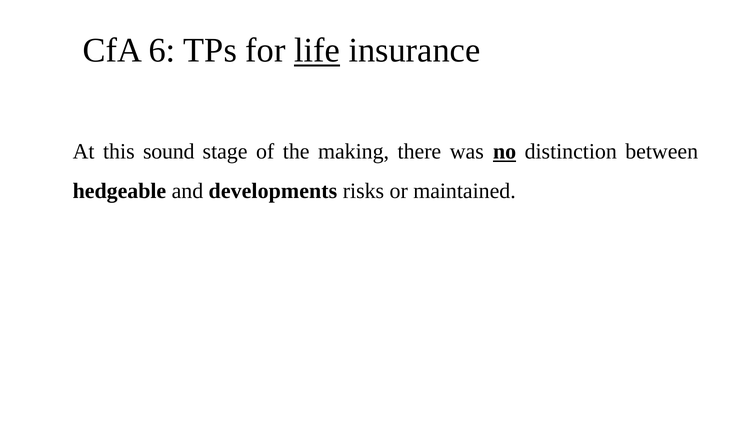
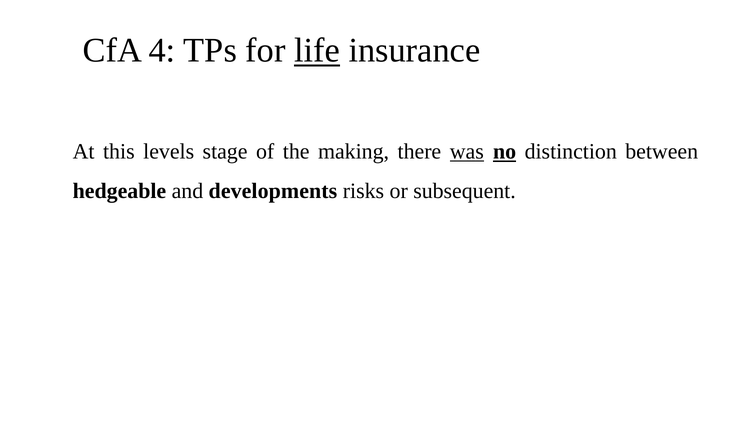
6: 6 -> 4
sound: sound -> levels
was underline: none -> present
maintained: maintained -> subsequent
